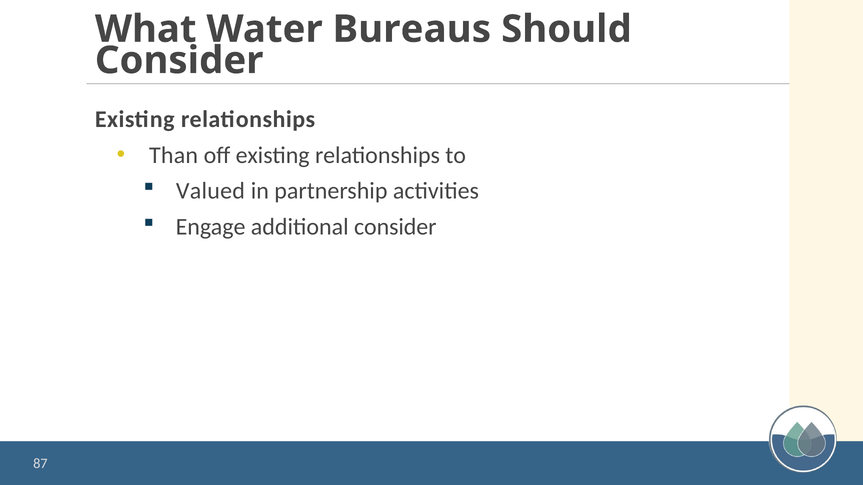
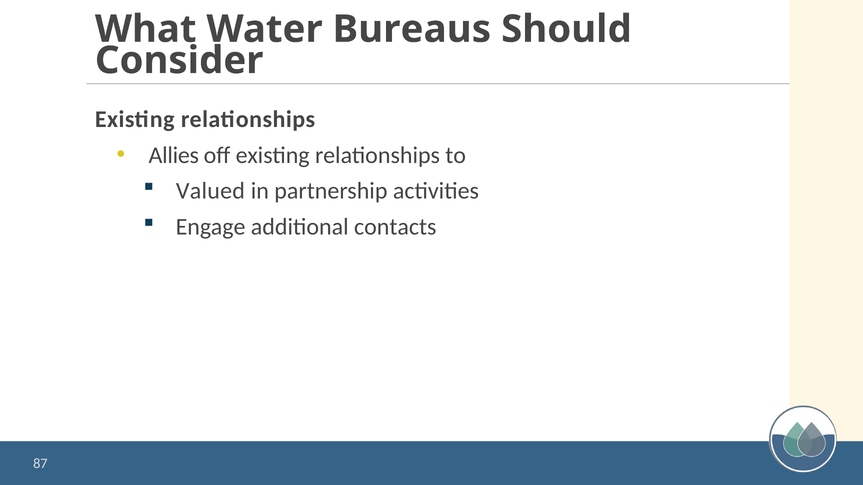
Than: Than -> Allies
additional consider: consider -> contacts
